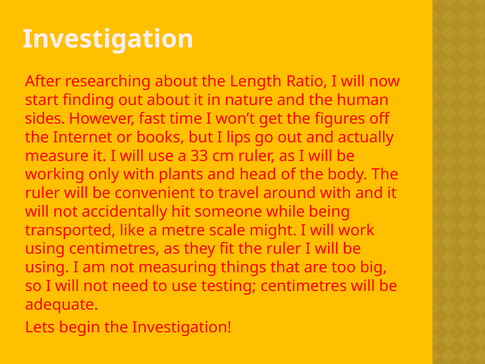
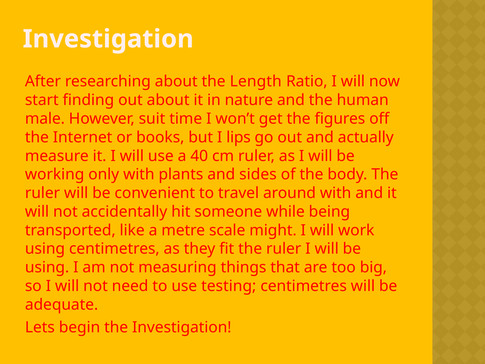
sides: sides -> male
fast: fast -> suit
33: 33 -> 40
head: head -> sides
